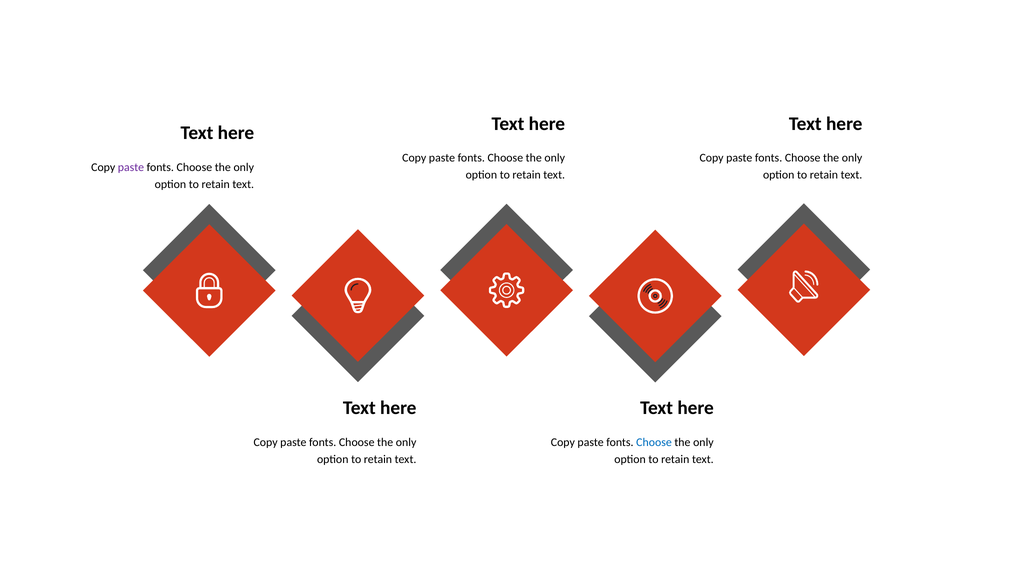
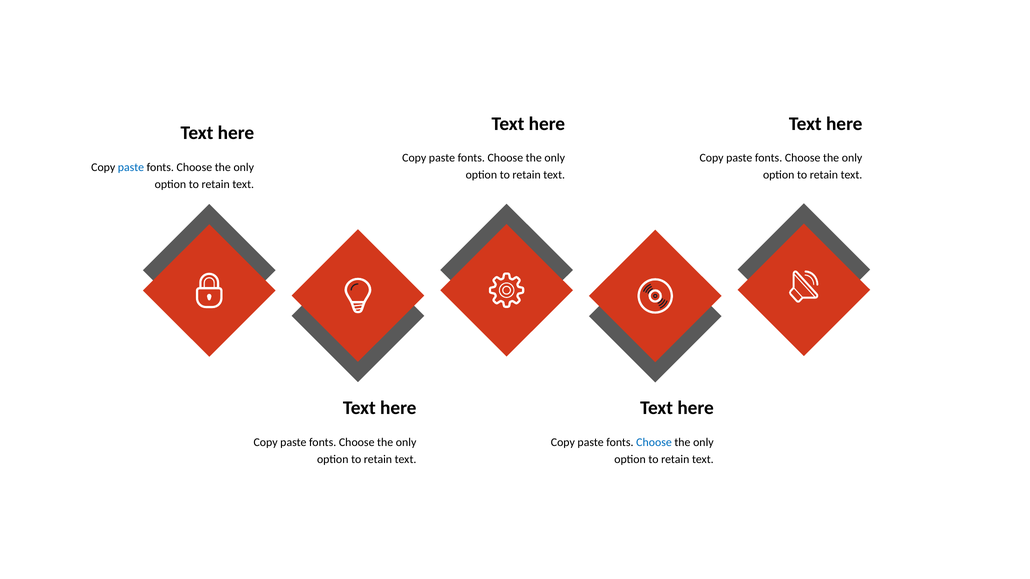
paste at (131, 168) colour: purple -> blue
